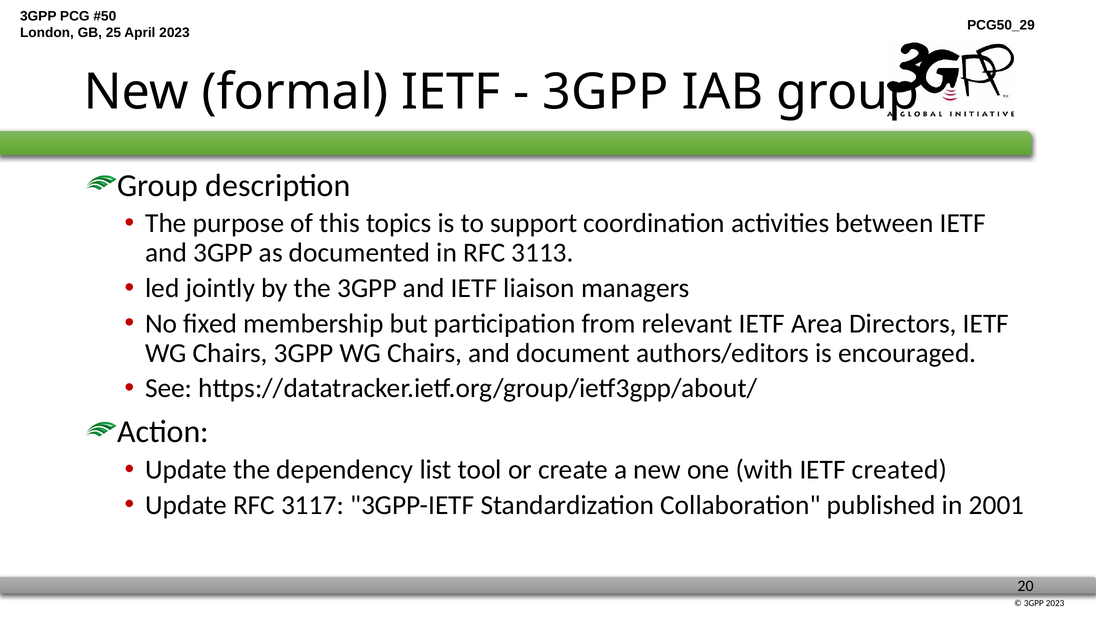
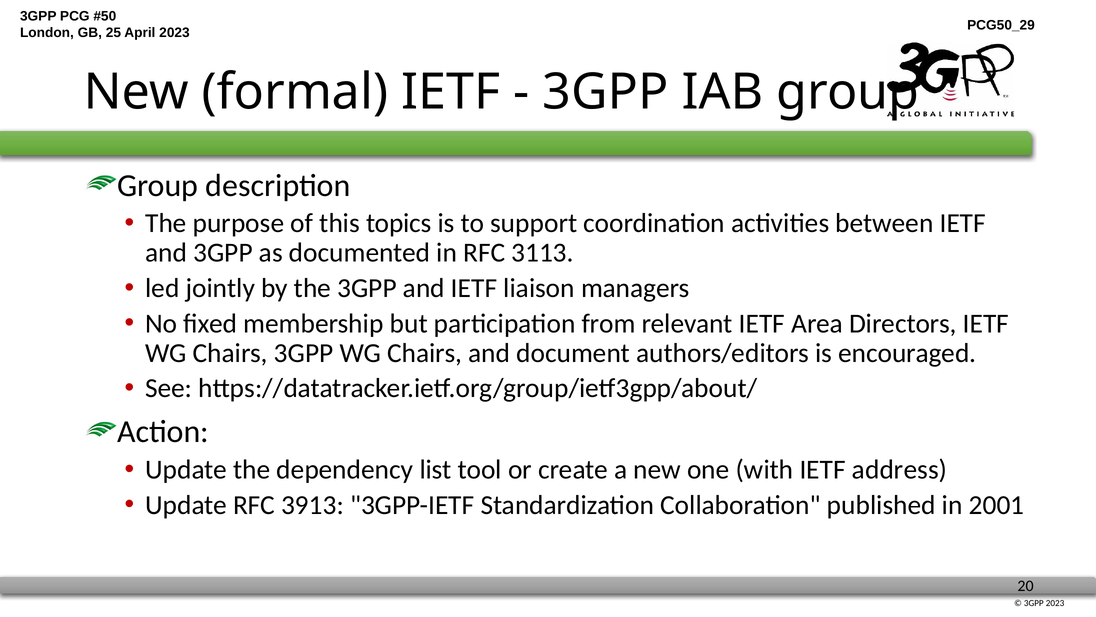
created: created -> address
3117: 3117 -> 3913
